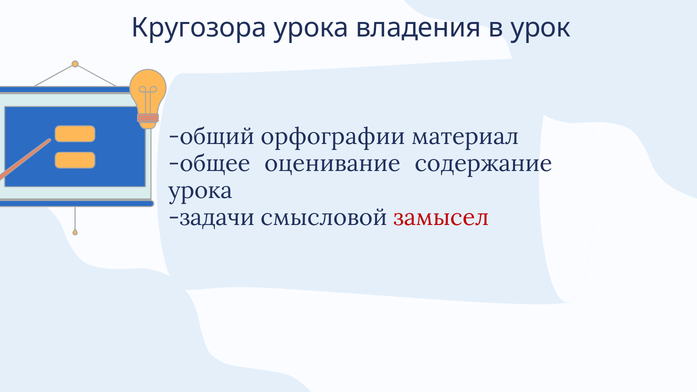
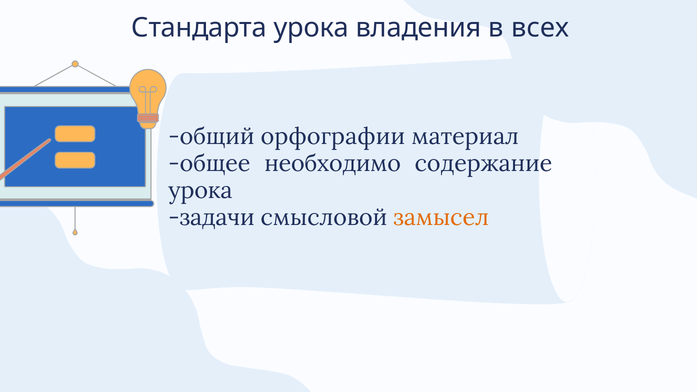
Кругозора: Кругозора -> Стандарта
урок: урок -> всех
оценивание: оценивание -> необходимо
замысел colour: red -> orange
